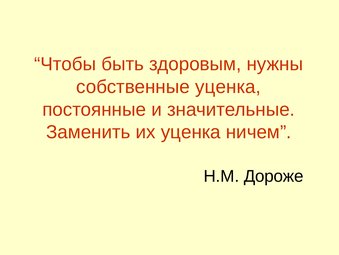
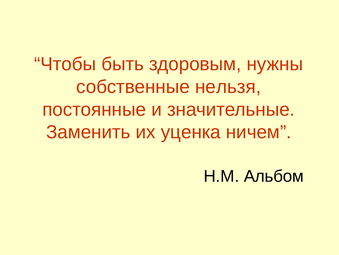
собственные уценка: уценка -> нельзя
Дороже: Дороже -> Альбом
